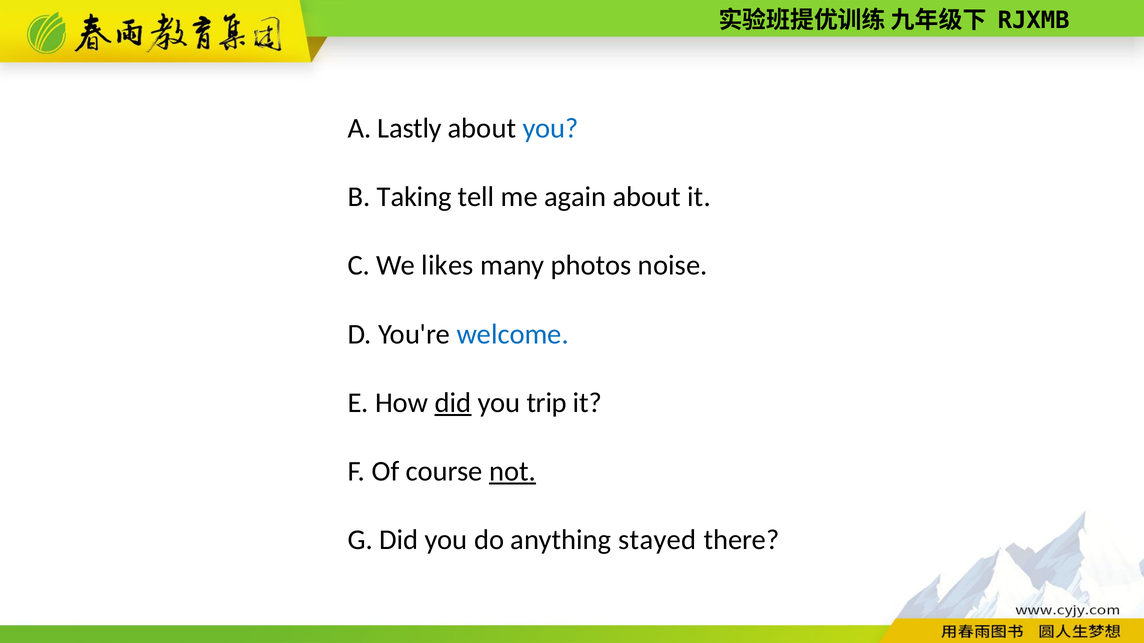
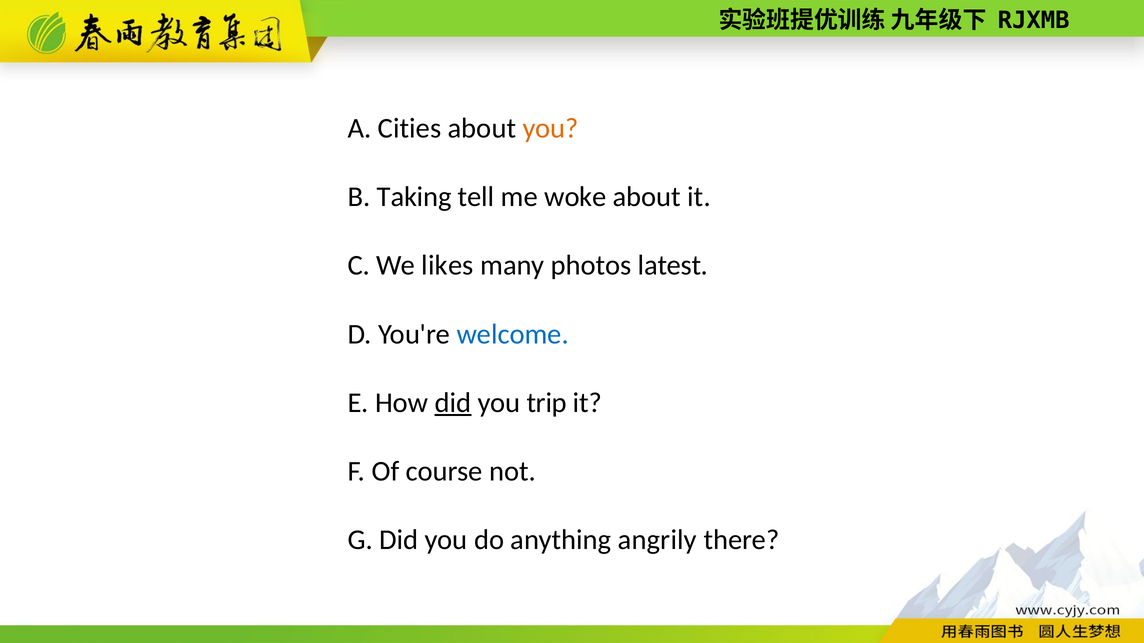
Lastly: Lastly -> Cities
you at (551, 128) colour: blue -> orange
again: again -> woke
noise: noise -> latest
not underline: present -> none
stayed: stayed -> angrily
